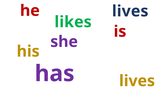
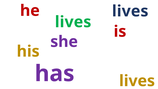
likes at (73, 22): likes -> lives
